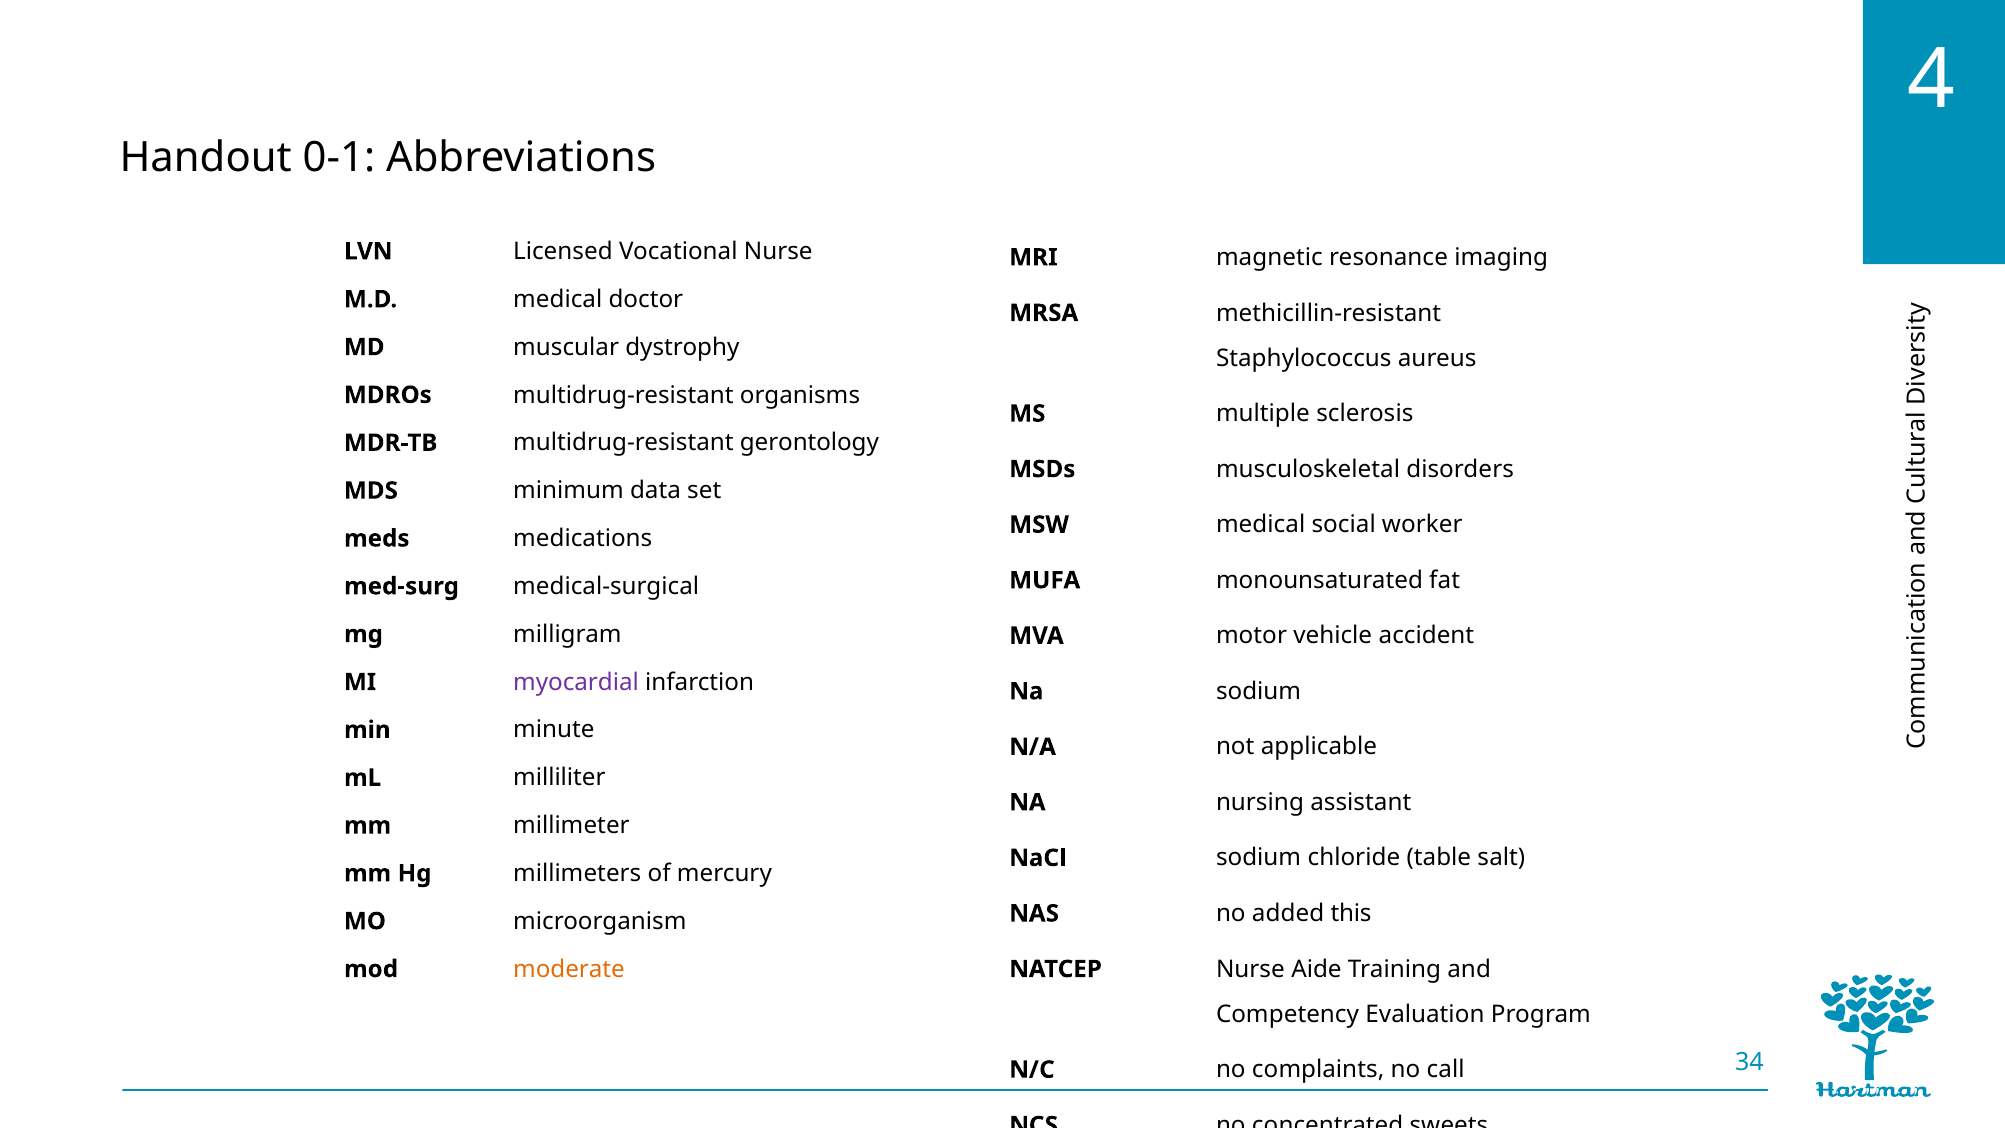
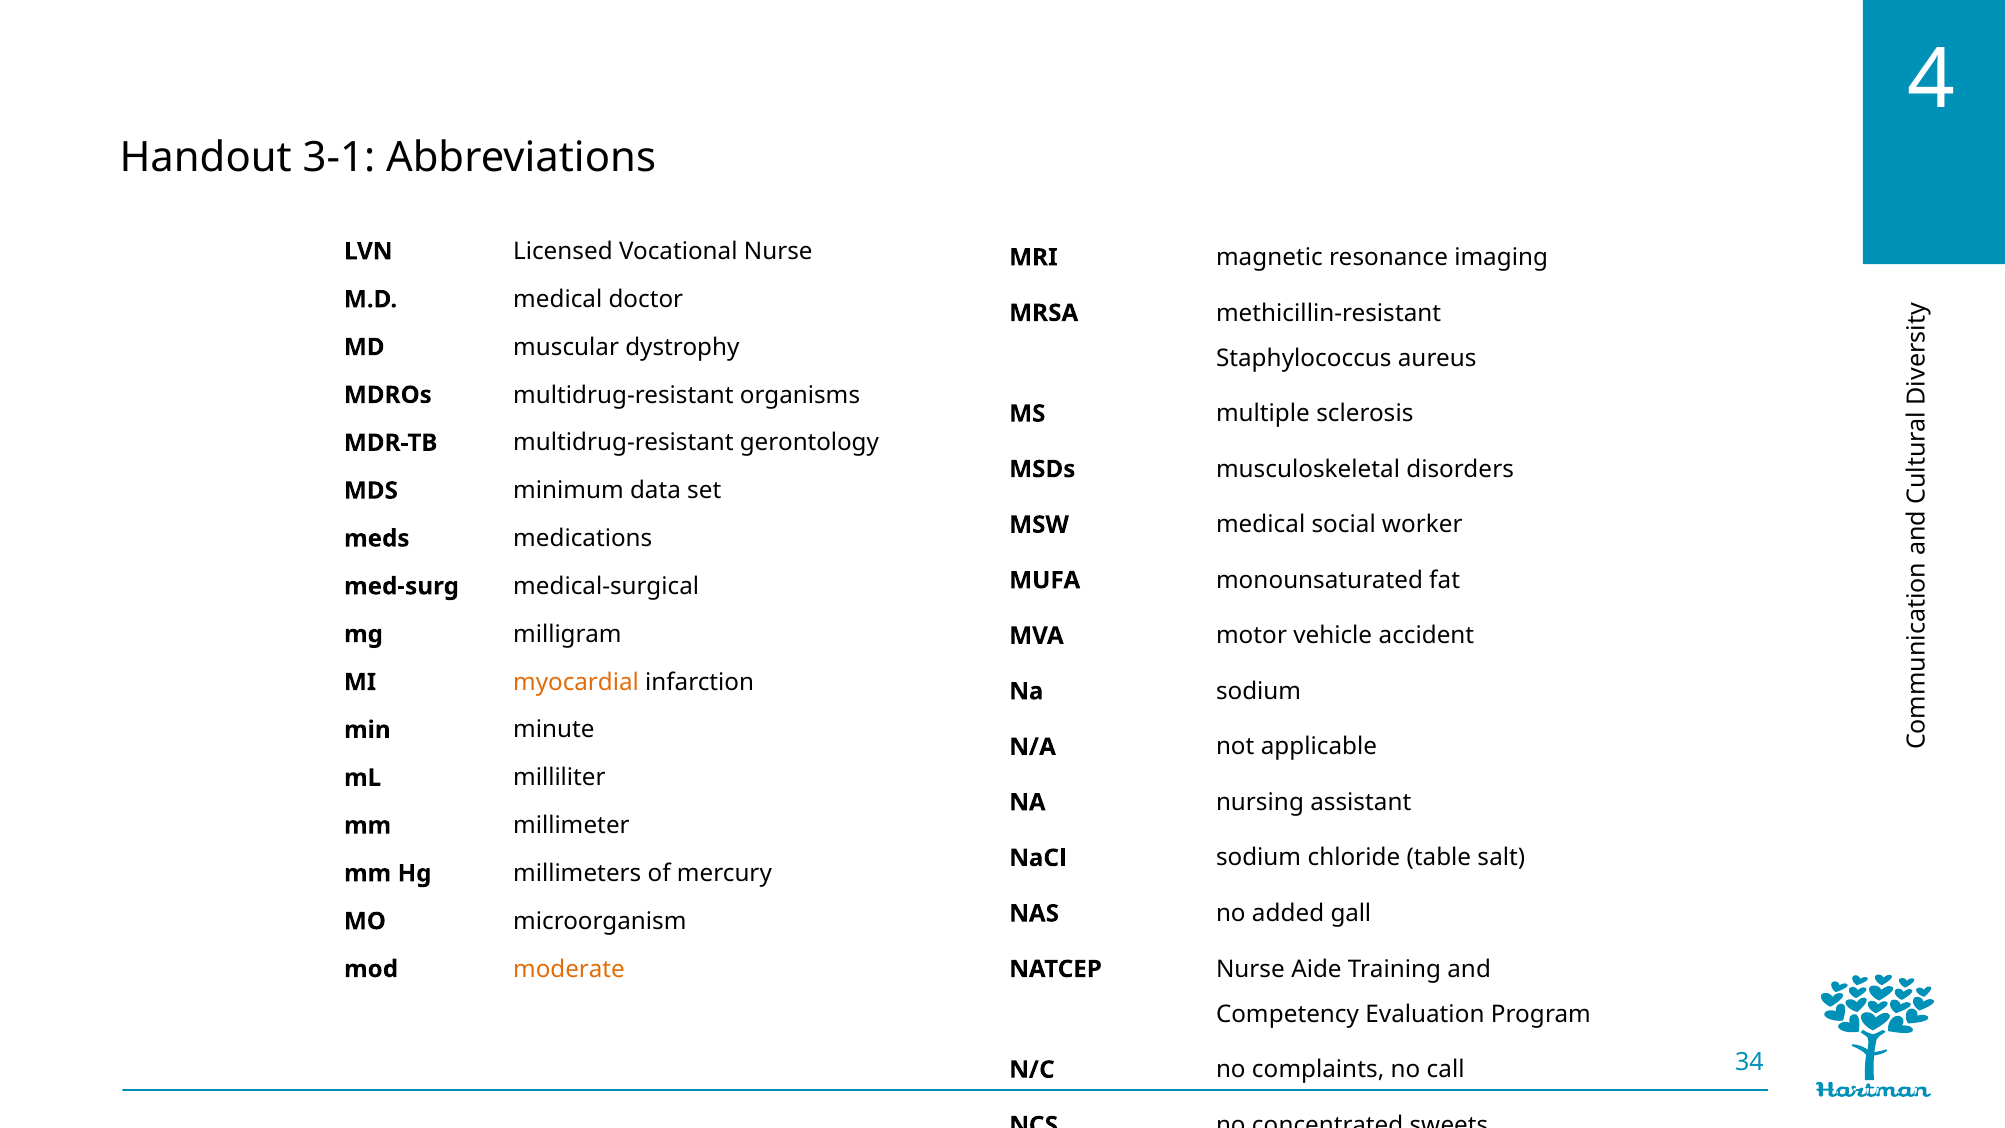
0-1: 0-1 -> 3-1
myocardial colour: purple -> orange
this: this -> gall
